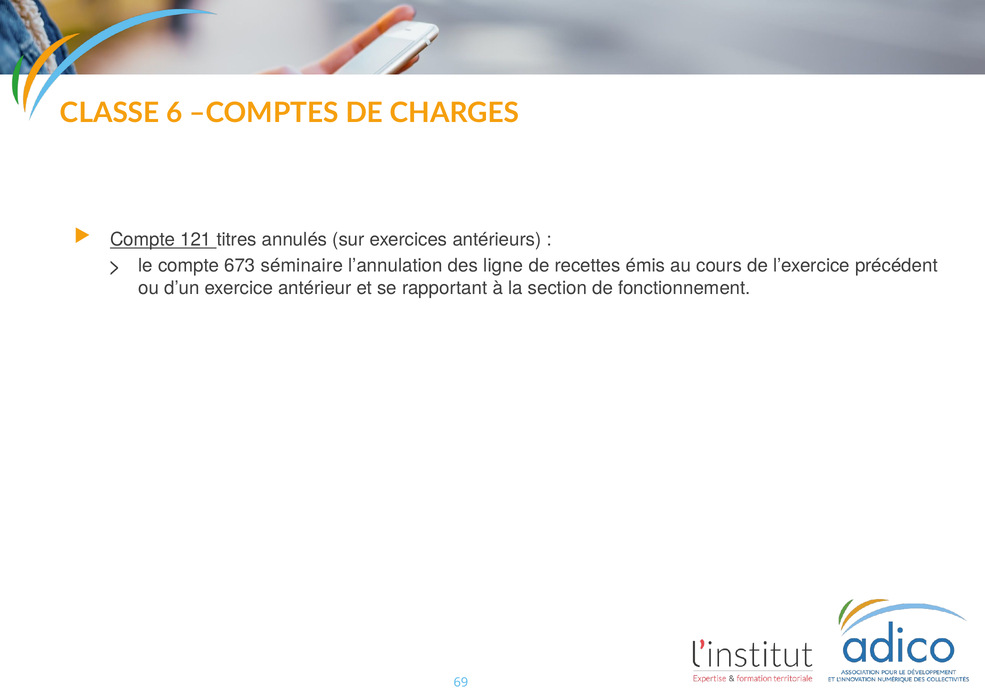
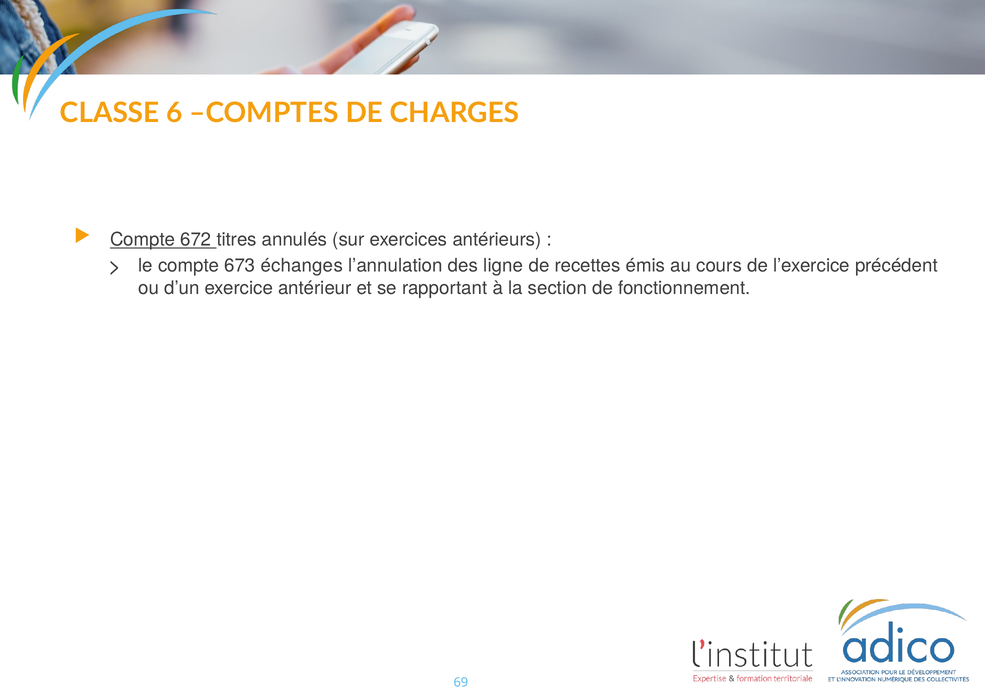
121: 121 -> 672
séminaire: séminaire -> échanges
